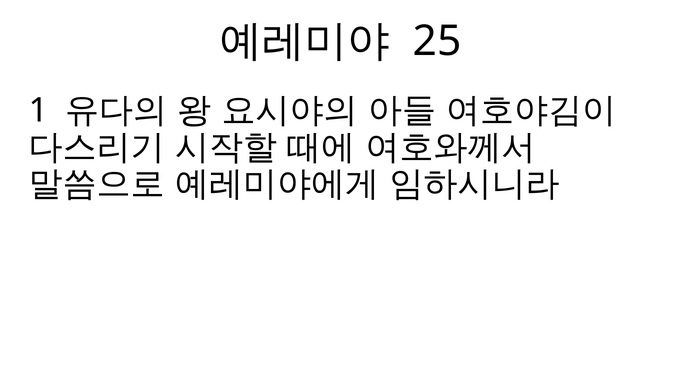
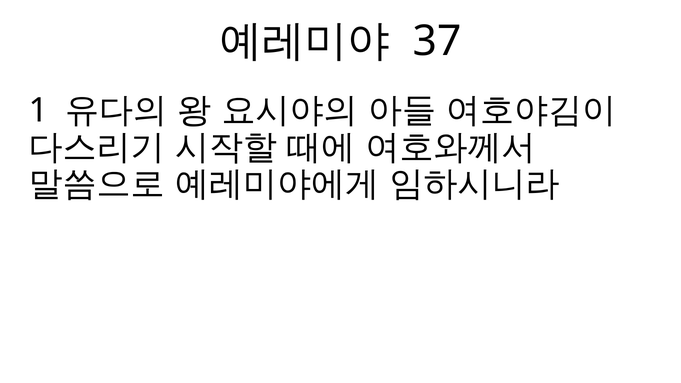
25: 25 -> 37
